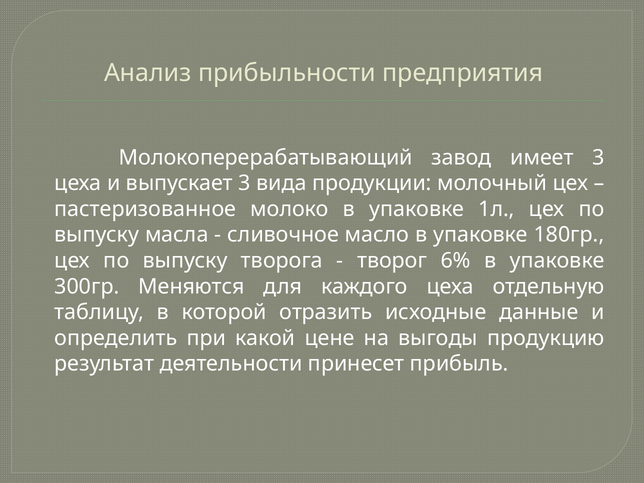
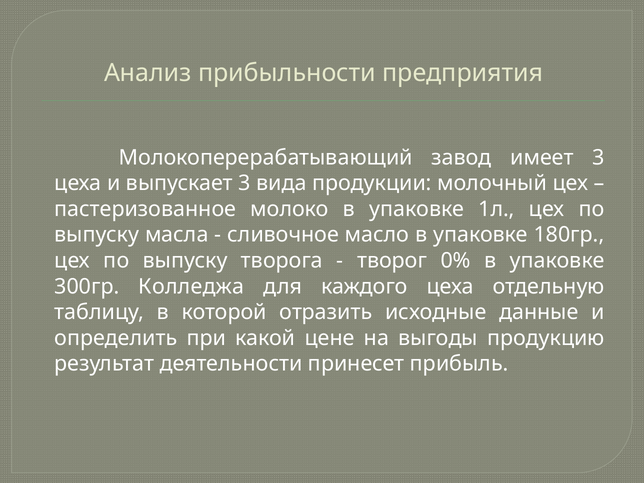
6%: 6% -> 0%
Меняются: Меняются -> Колледжа
